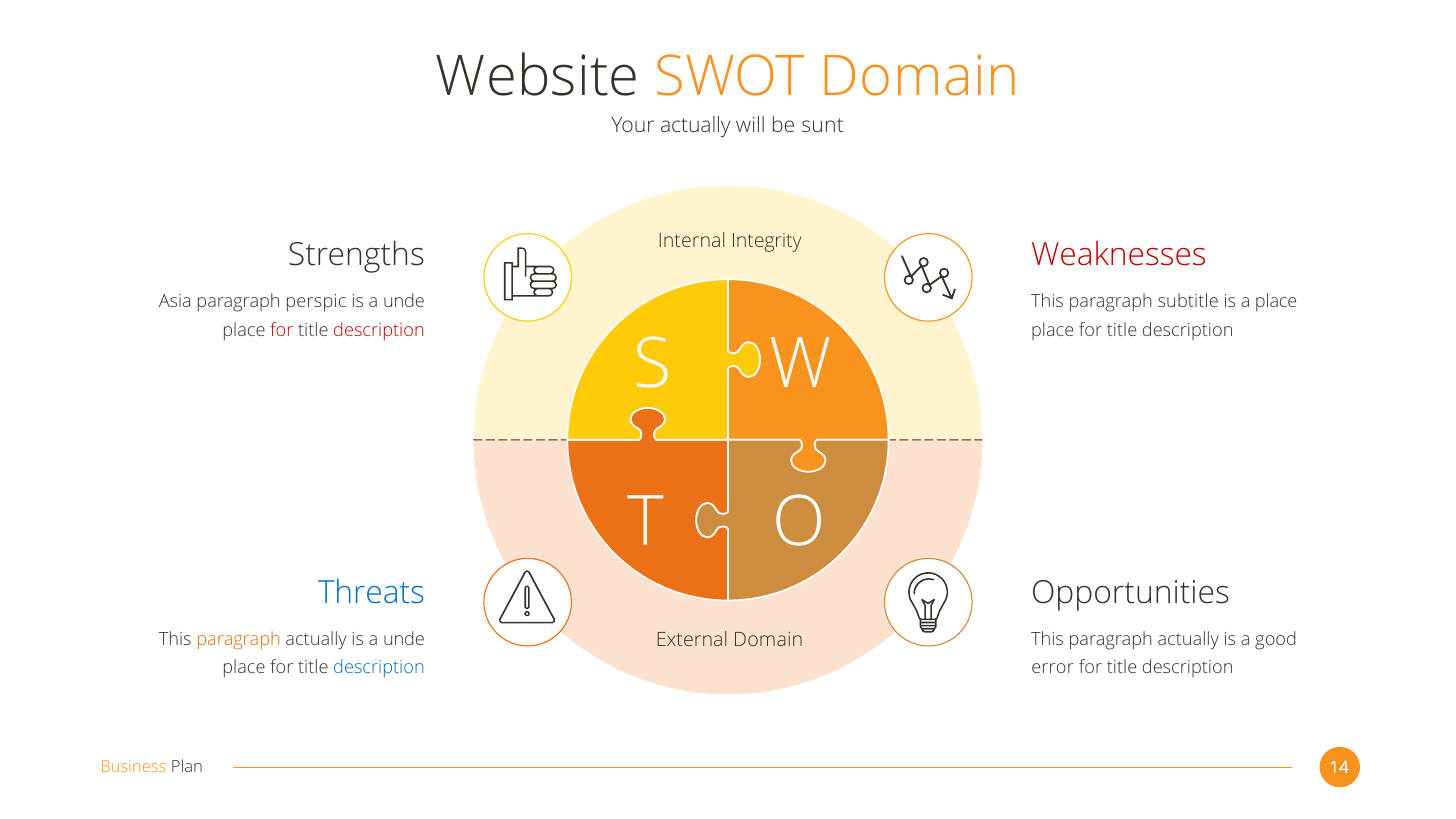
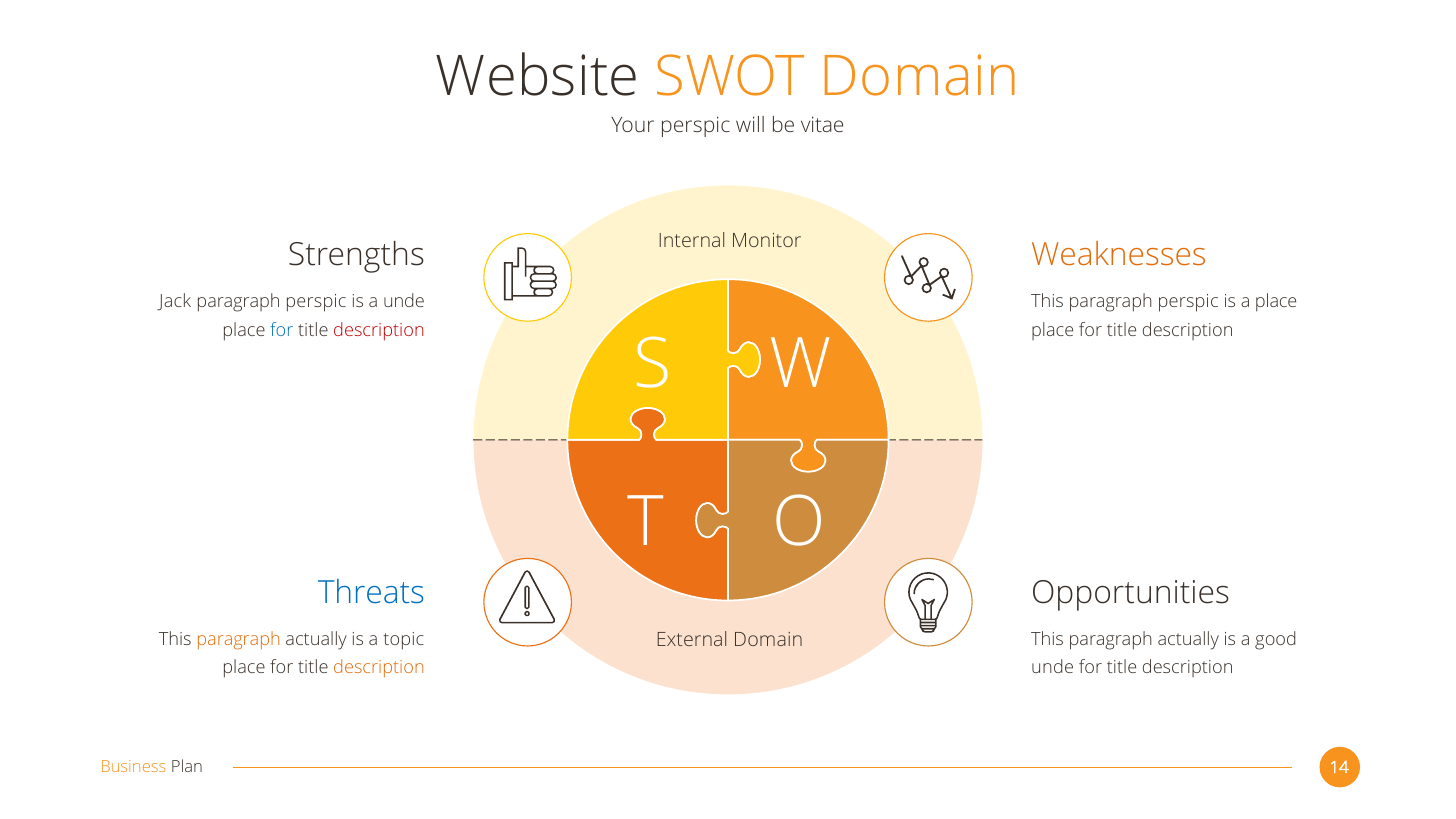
Your actually: actually -> perspic
sunt: sunt -> vitae
Integrity: Integrity -> Monitor
Weaknesses colour: red -> orange
Asia: Asia -> Jack
This paragraph subtitle: subtitle -> perspic
for at (282, 330) colour: red -> blue
actually is a unde: unde -> topic
description at (379, 668) colour: blue -> orange
error at (1053, 668): error -> unde
